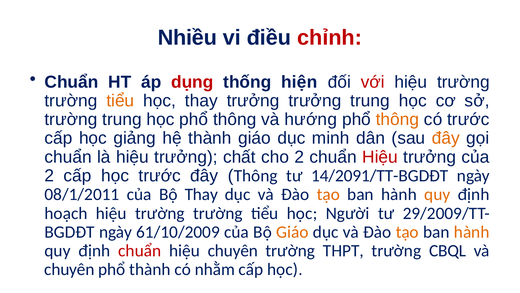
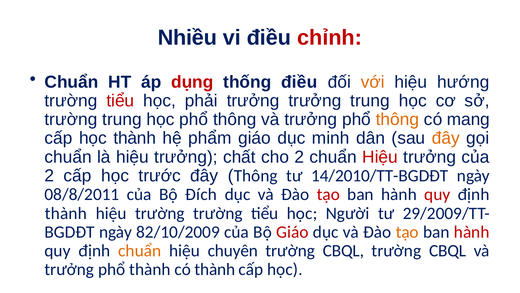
thống hiện: hiện -> điều
với colour: red -> orange
trường at (463, 82): trường -> hướng
tiểu at (120, 101) colour: orange -> red
học thay: thay -> phải
thông và hướng: hướng -> trưởng
có trước: trước -> mang
học giảng: giảng -> thành
hệ thành: thành -> phẩm
14/2091/TT-BGDĐT: 14/2091/TT-BGDĐT -> 14/2010/TT-BGDĐT
08/1/2011: 08/1/2011 -> 08/8/2011
Bộ Thay: Thay -> Đích
tạo at (328, 194) colour: orange -> red
quy at (437, 194) colour: orange -> red
hoạch at (66, 213): hoạch -> thành
61/10/2009: 61/10/2009 -> 82/10/2009
Giáo at (292, 232) colour: orange -> red
hành at (472, 232) colour: orange -> red
chuẩn at (140, 250) colour: red -> orange
THPT at (343, 250): THPT -> CBQL
chuyên at (69, 269): chuyên -> trưởng
có nhằm: nhằm -> thành
